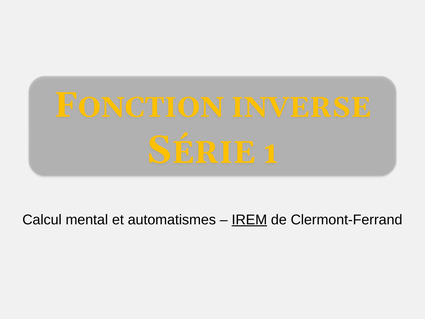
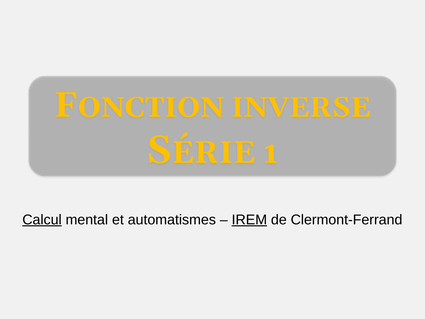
Calcul underline: none -> present
